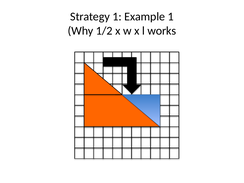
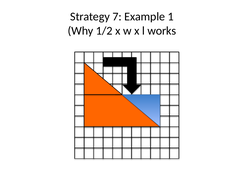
Strategy 1: 1 -> 7
